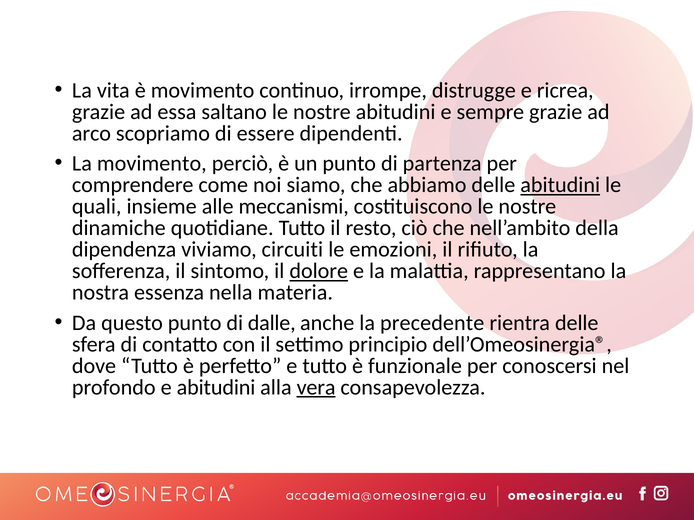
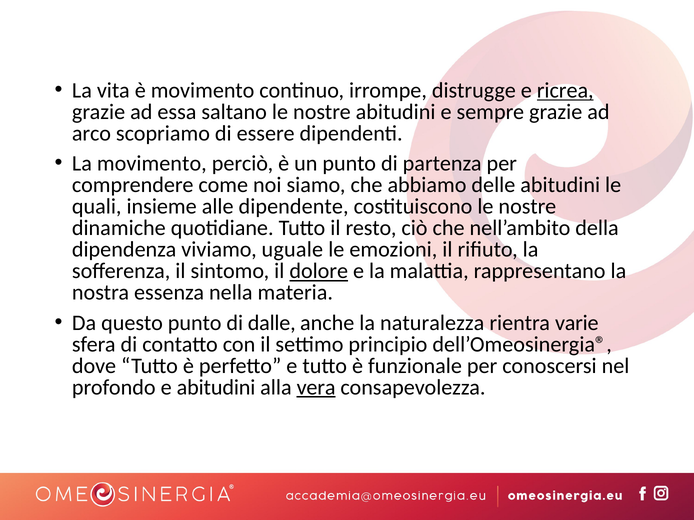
ricrea underline: none -> present
abitudini at (560, 185) underline: present -> none
meccanismi: meccanismi -> dipendente
circuiti: circuiti -> uguale
precedente: precedente -> naturalezza
rientra delle: delle -> varie
